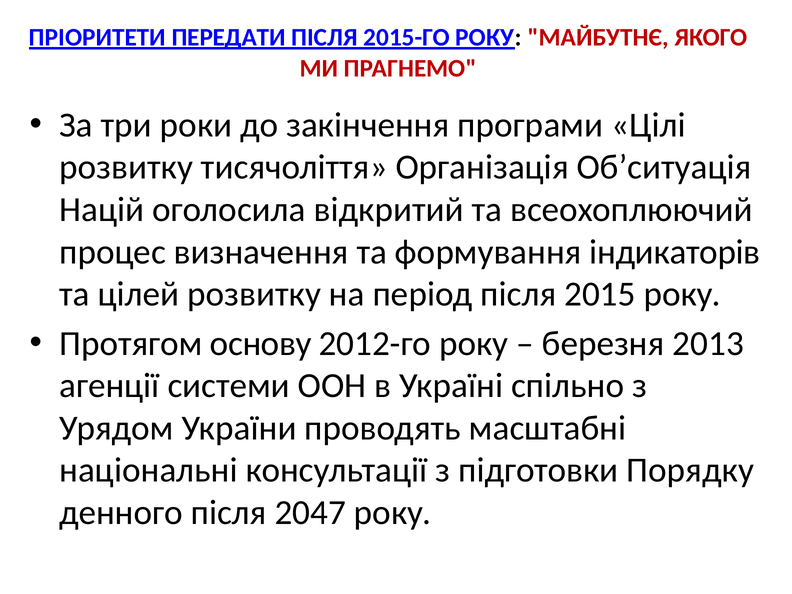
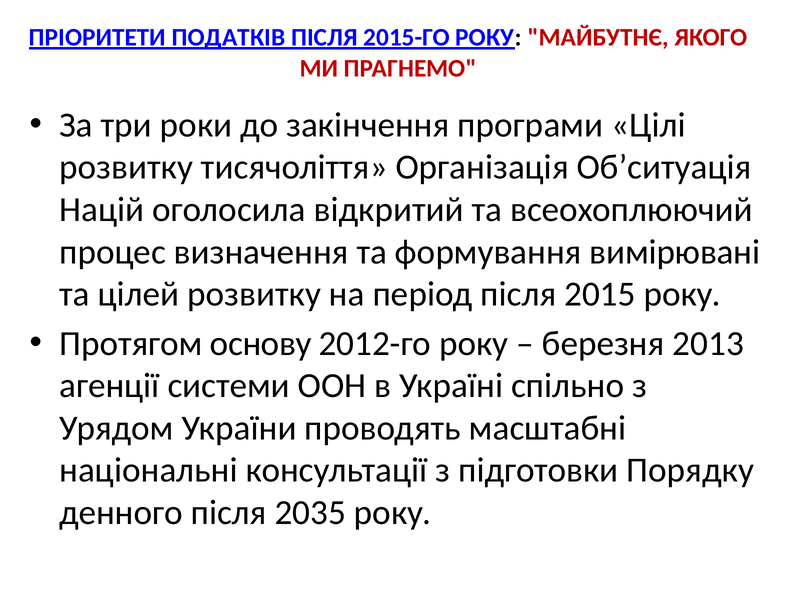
ПЕРЕДАТИ: ПЕРЕДАТИ -> ПОДАТКІВ
індикаторів: індикаторів -> вимірювані
2047: 2047 -> 2035
